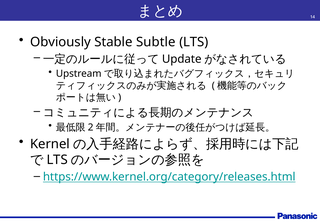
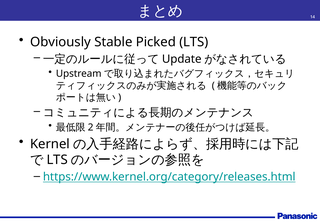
Subtle: Subtle -> Picked
